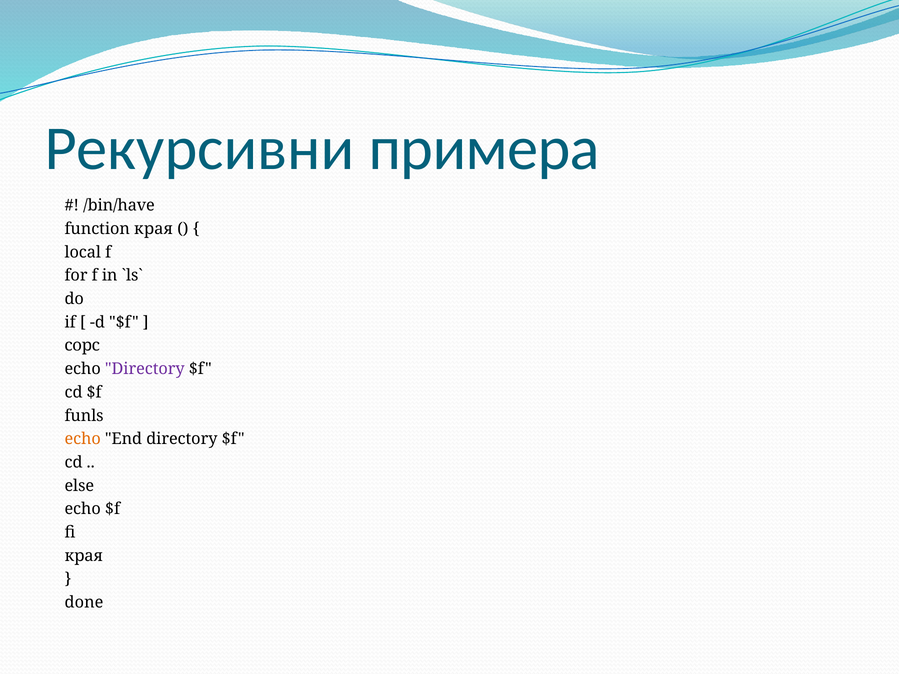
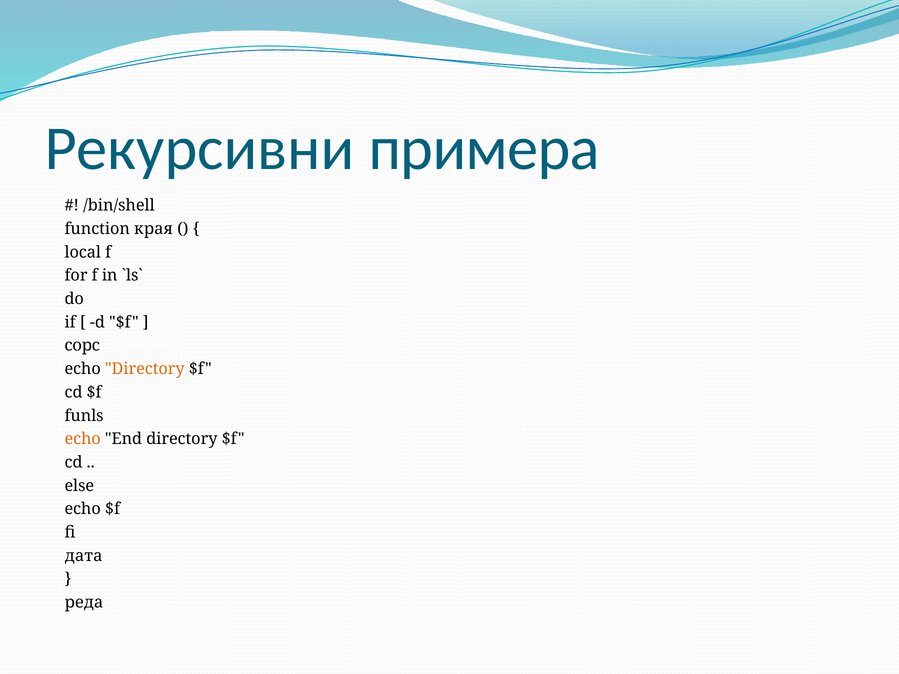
/bin/have: /bin/have -> /bin/shell
Directory at (145, 369) colour: purple -> orange
края at (84, 556): края -> дата
done: done -> реда
